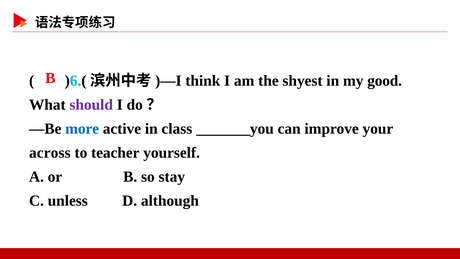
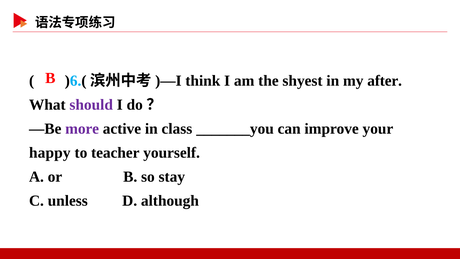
good: good -> after
more colour: blue -> purple
across: across -> happy
